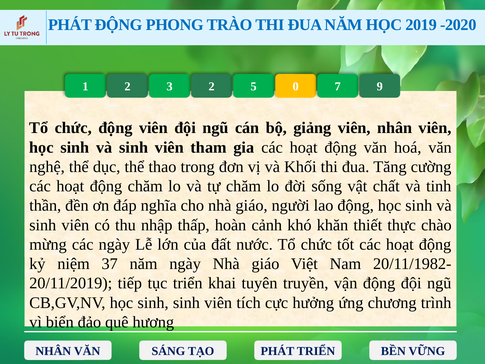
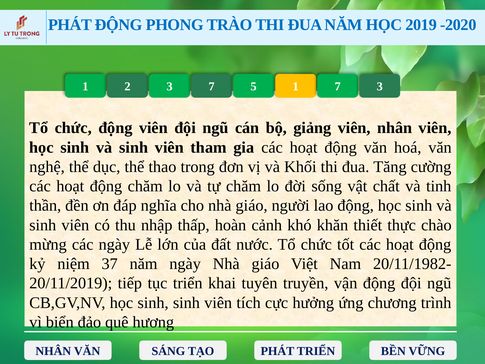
3 2: 2 -> 7
5 0: 0 -> 1
7 9: 9 -> 3
